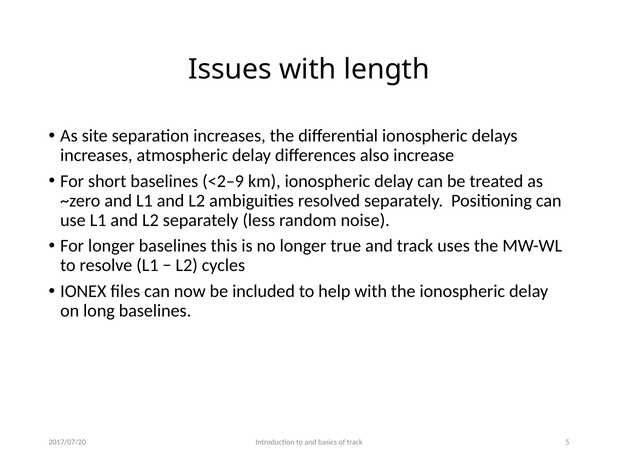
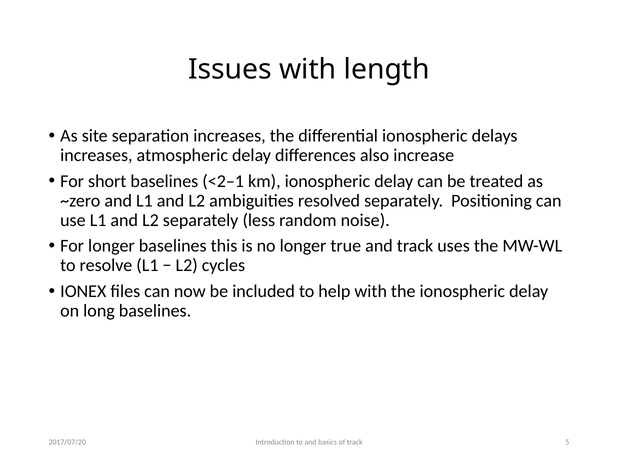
<2–9: <2–9 -> <2–1
